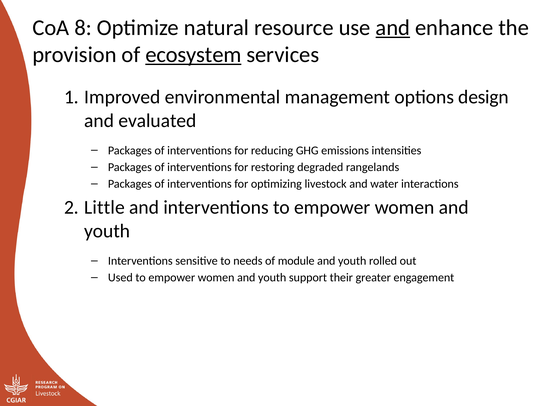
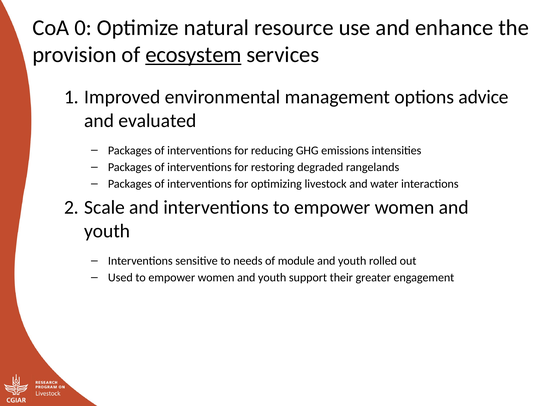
8: 8 -> 0
and at (393, 28) underline: present -> none
design: design -> advice
Little: Little -> Scale
